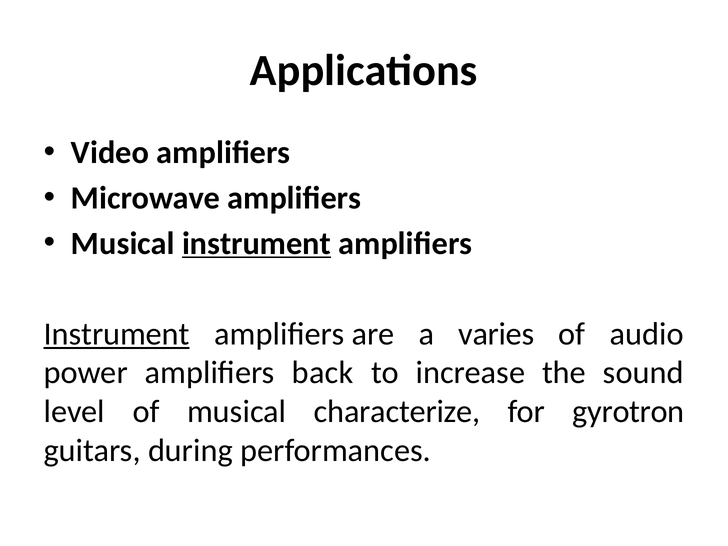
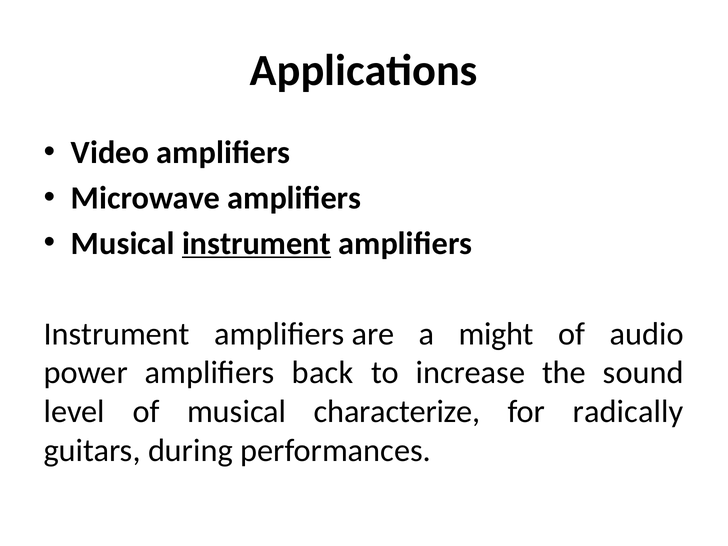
Instrument at (117, 334) underline: present -> none
varies: varies -> might
gyrotron: gyrotron -> radically
